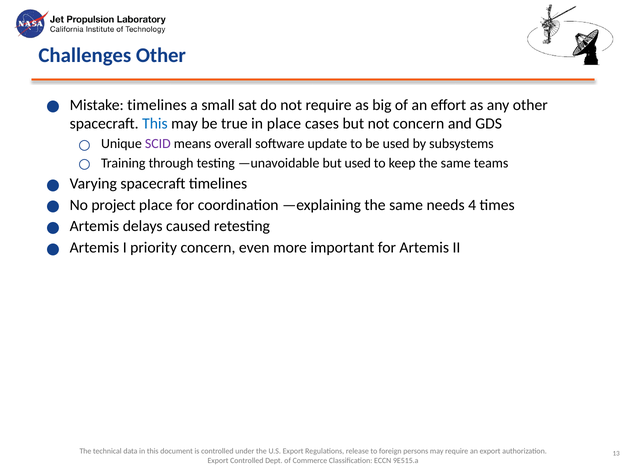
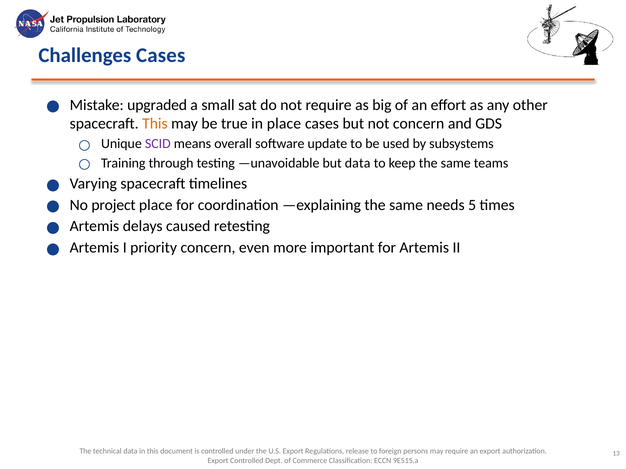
Challenges Other: Other -> Cases
Mistake timelines: timelines -> upgraded
This at (155, 124) colour: blue -> orange
but used: used -> data
4: 4 -> 5
